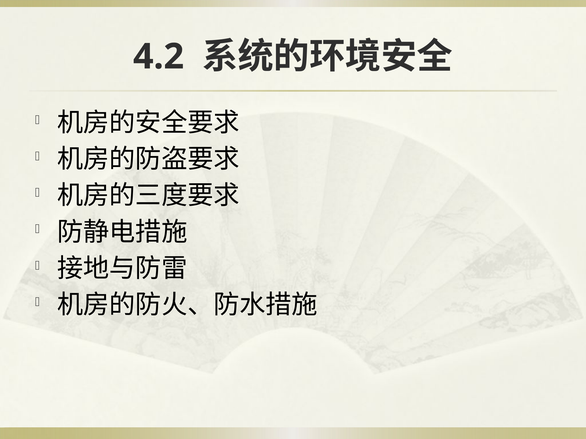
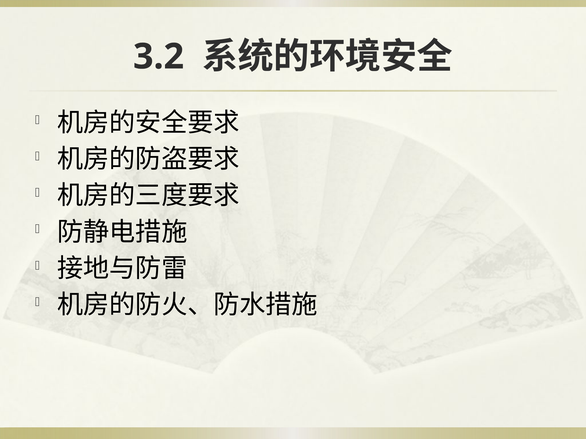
4.2: 4.2 -> 3.2
